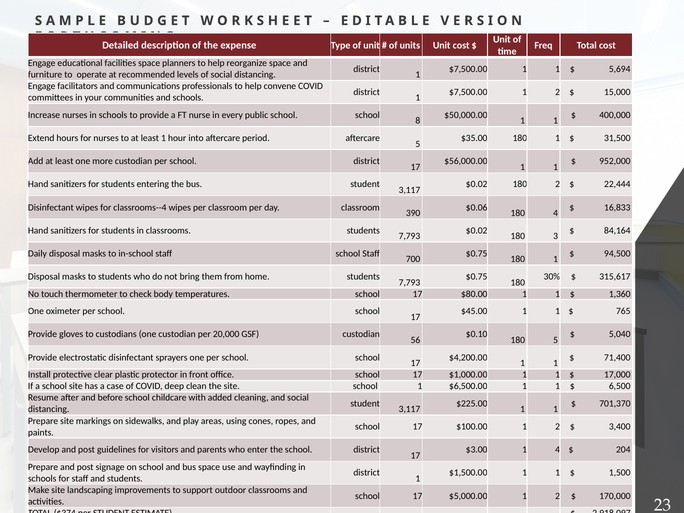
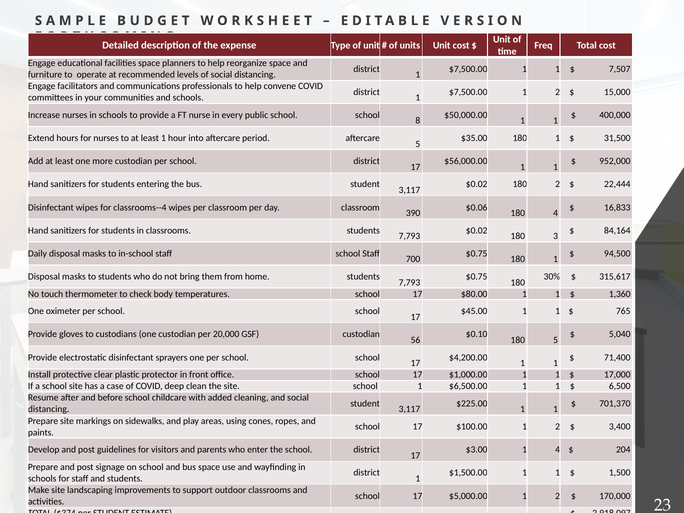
5,694: 5,694 -> 7,507
